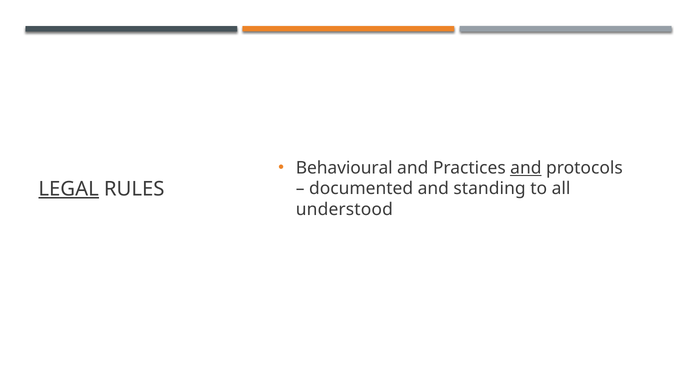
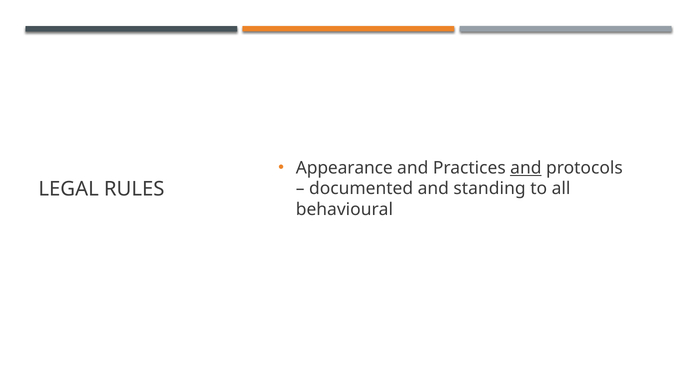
Behavioural: Behavioural -> Appearance
LEGAL underline: present -> none
understood: understood -> behavioural
